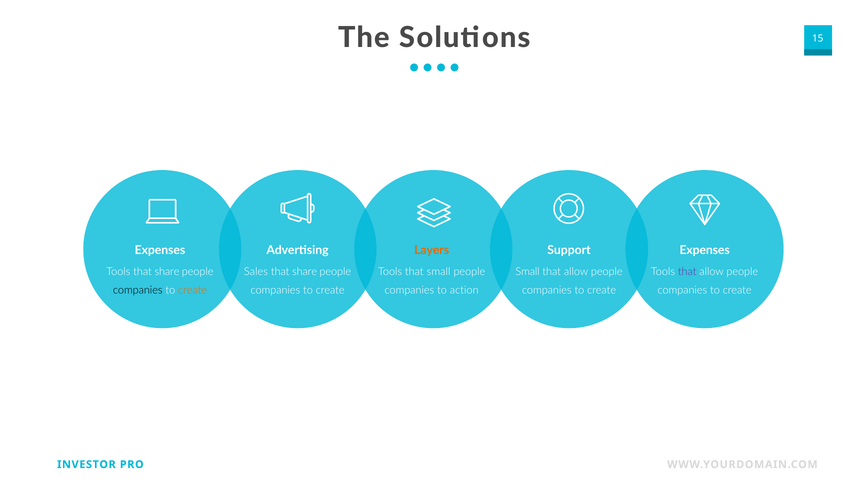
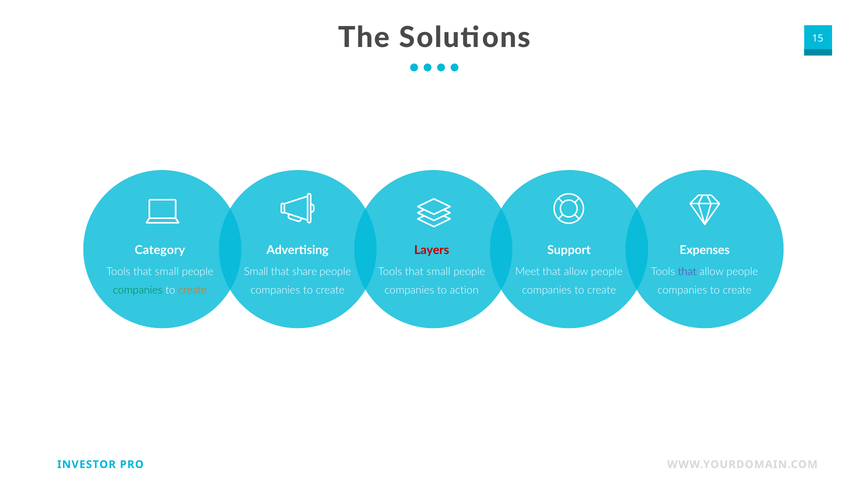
Expenses at (160, 250): Expenses -> Category
Layers colour: orange -> red
share at (167, 272): share -> small
Sales at (256, 272): Sales -> Small
Small at (528, 272): Small -> Meet
companies at (138, 290) colour: black -> green
